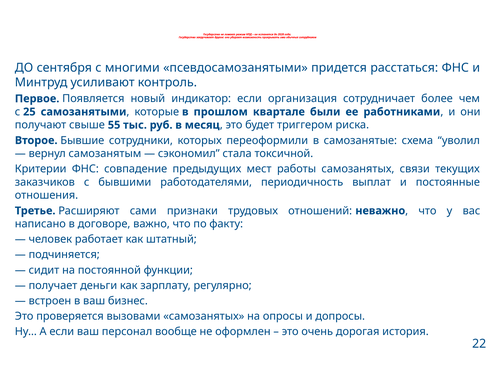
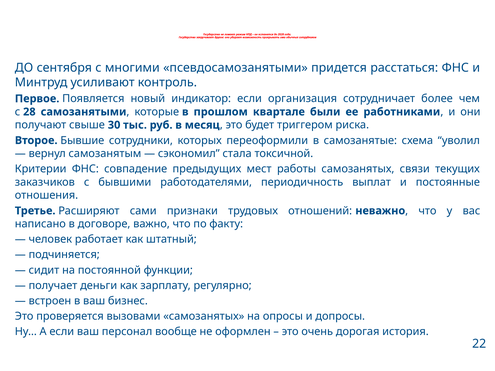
25: 25 -> 28
55: 55 -> 30
